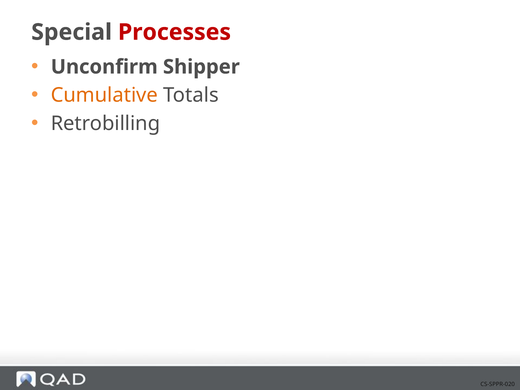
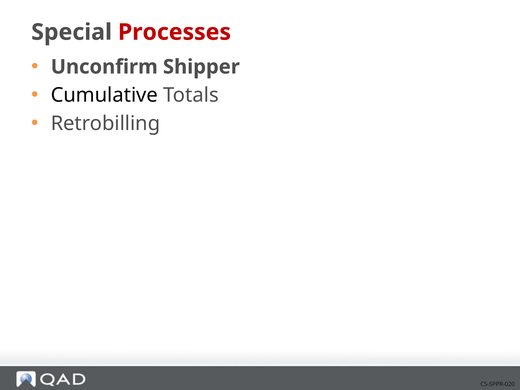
Cumulative colour: orange -> black
